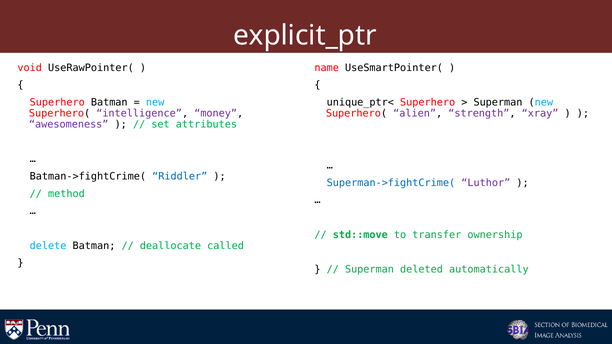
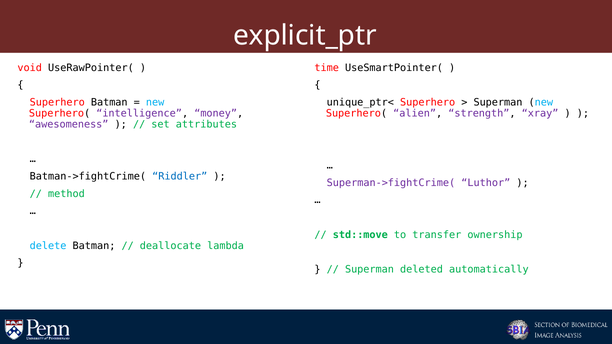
name: name -> time
Superman->fightCrime( colour: blue -> purple
called: called -> lambda
